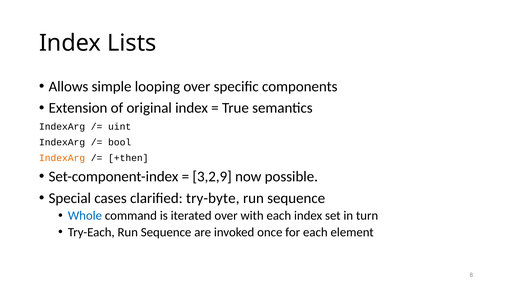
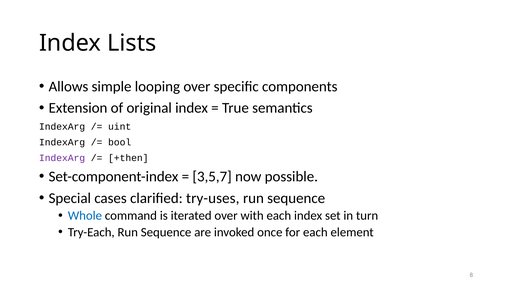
IndexArg at (62, 158) colour: orange -> purple
3,2,9: 3,2,9 -> 3,5,7
try-byte: try-byte -> try-uses
